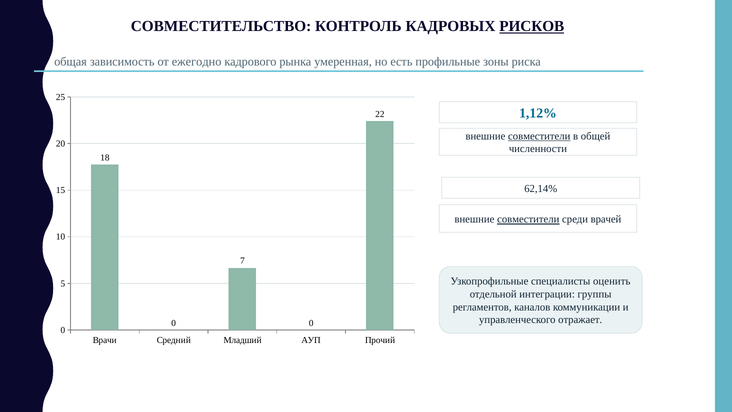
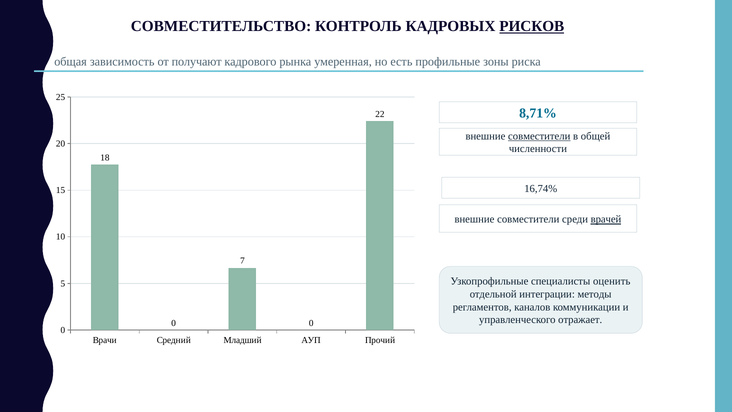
ежегодно: ежегодно -> получают
1,12%: 1,12% -> 8,71%
62,14%: 62,14% -> 16,74%
совместители at (528, 219) underline: present -> none
врачей underline: none -> present
группы: группы -> методы
